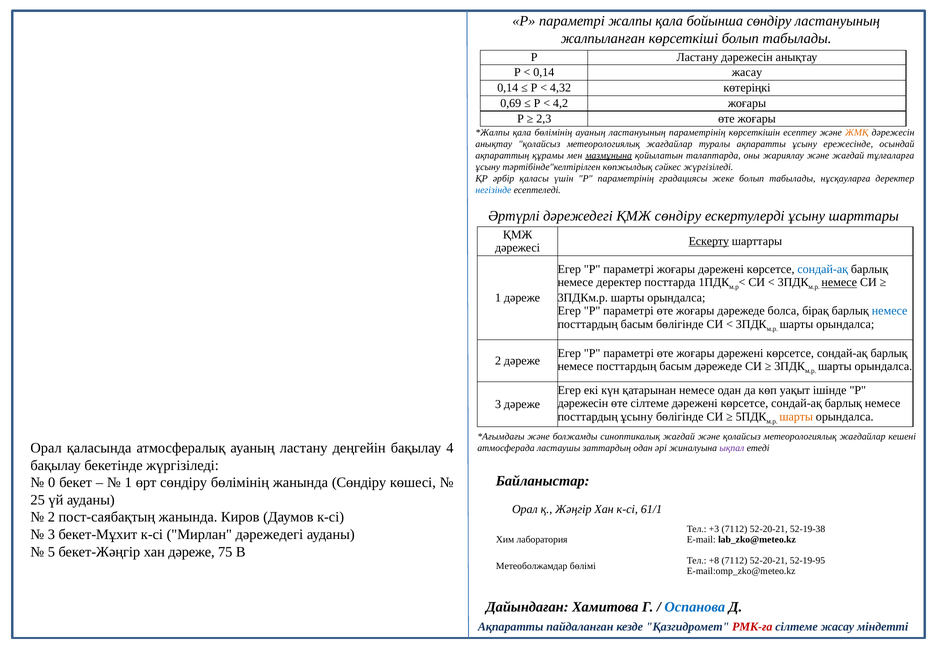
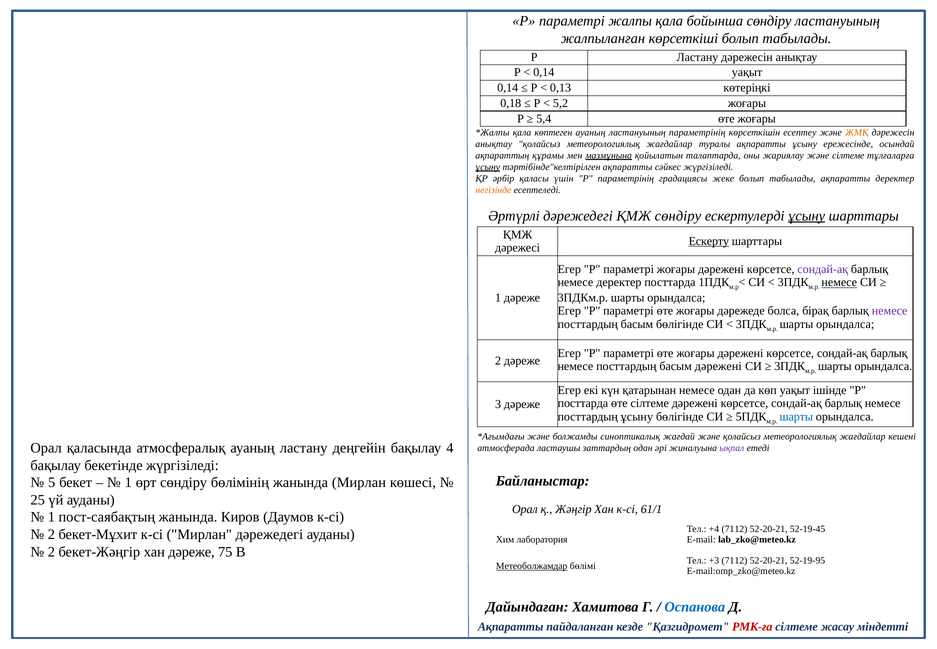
0,14 жасау: жасау -> уақыт
4,32: 4,32 -> 0,13
0,69: 0,69 -> 0,18
4,2: 4,2 -> 5,2
2,3: 2,3 -> 5,4
қала бөлімінің: бөлімінің -> көптеген
және жағдай: жағдай -> сілтеме
ұсыну at (488, 167) underline: none -> present
тәртібінде"келтірілген көпжылдық: көпжылдық -> ақпаратты
табылады нұсқауларға: нұсқауларға -> ақпаратты
негізінде colour: blue -> orange
ұсыну at (807, 216) underline: none -> present
сондай-ақ at (823, 269) colour: blue -> purple
немесе at (890, 311) colour: blue -> purple
басым дәрежеде: дәрежеде -> дәрежені
дәрежесін at (583, 403): дәрежесін -> посттарда
шарты at (796, 416) colour: orange -> blue
0: 0 -> 5
жанында Сөндіру: Сөндіру -> Мирлан
2 at (51, 517): 2 -> 1
+3: +3 -> +4
52-19-38: 52-19-38 -> 52-19-45
3 at (51, 534): 3 -> 2
5 at (51, 552): 5 -> 2
+8: +8 -> +3
Метеоболжамдар underline: none -> present
